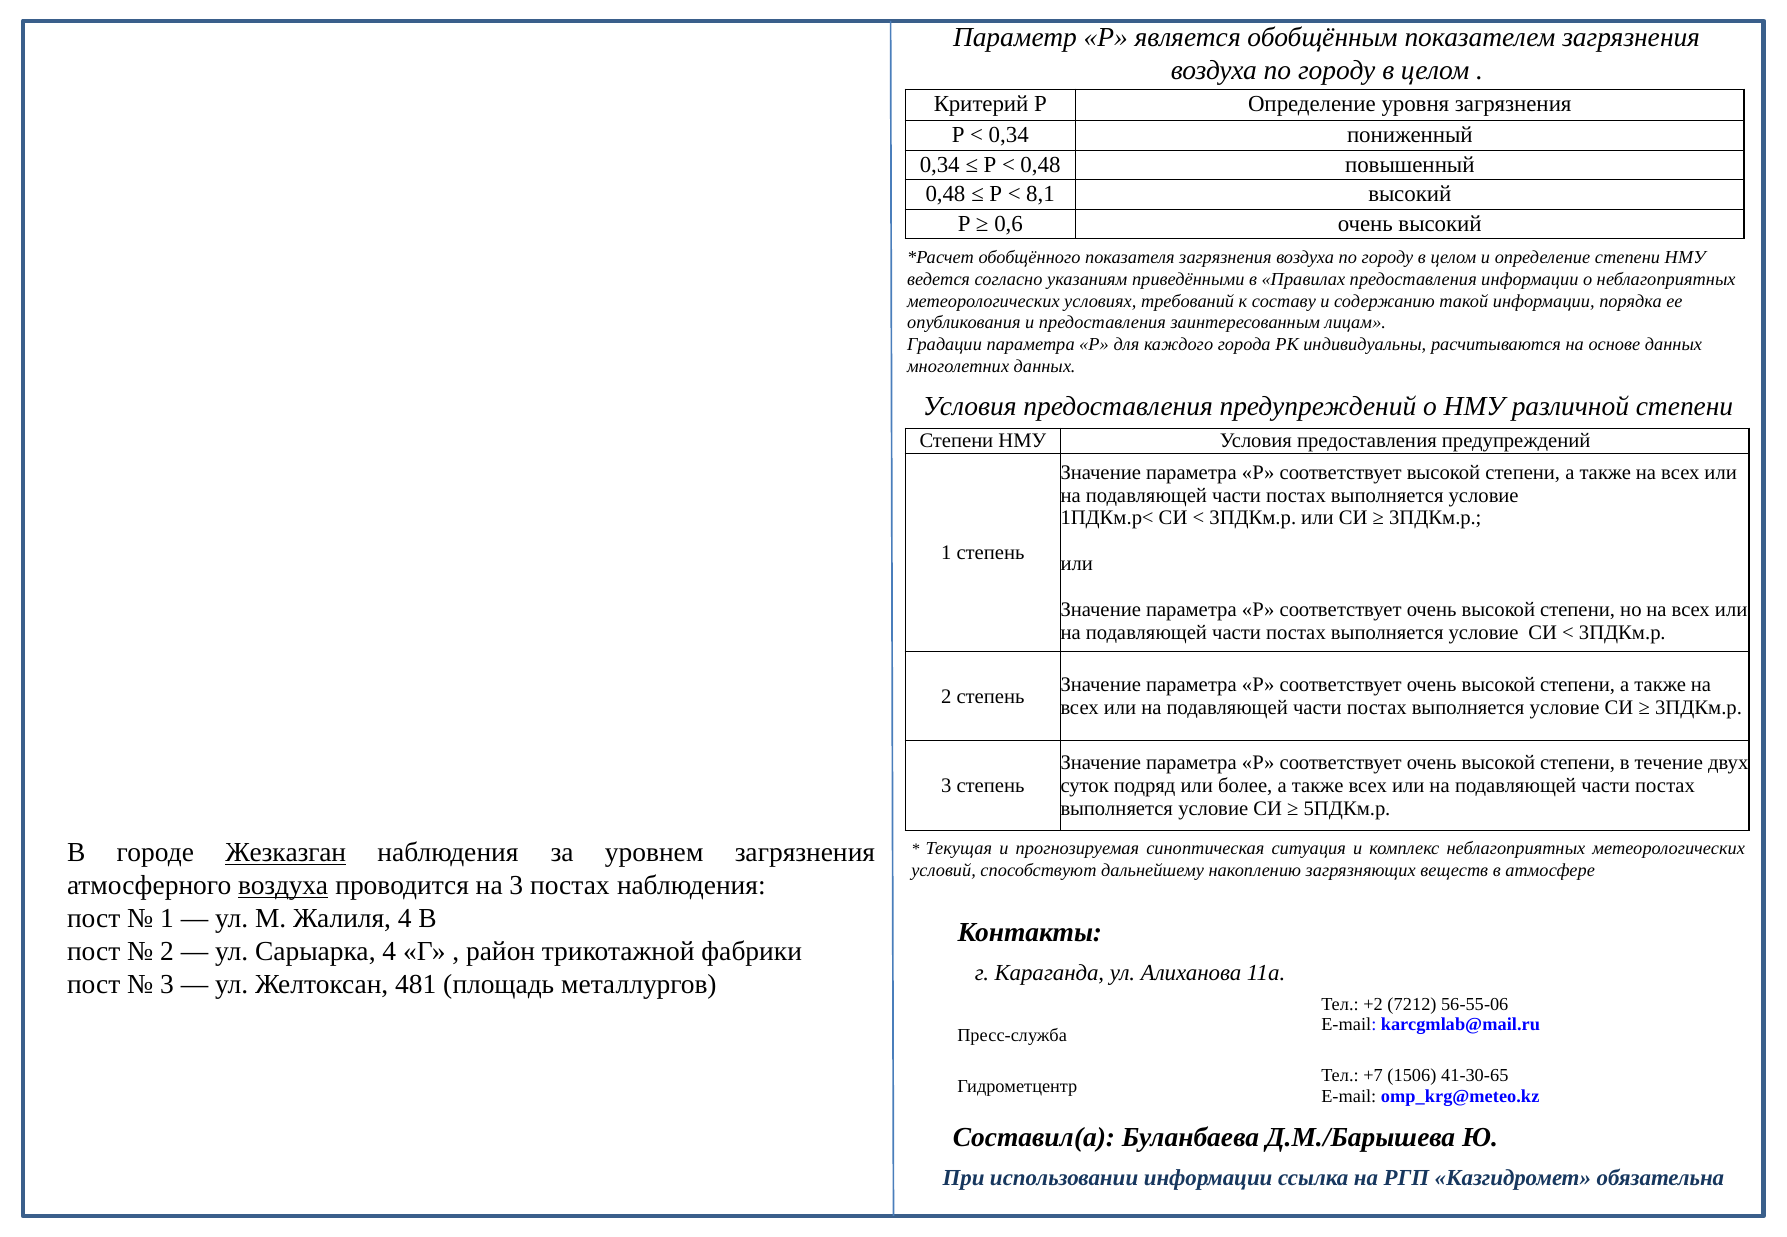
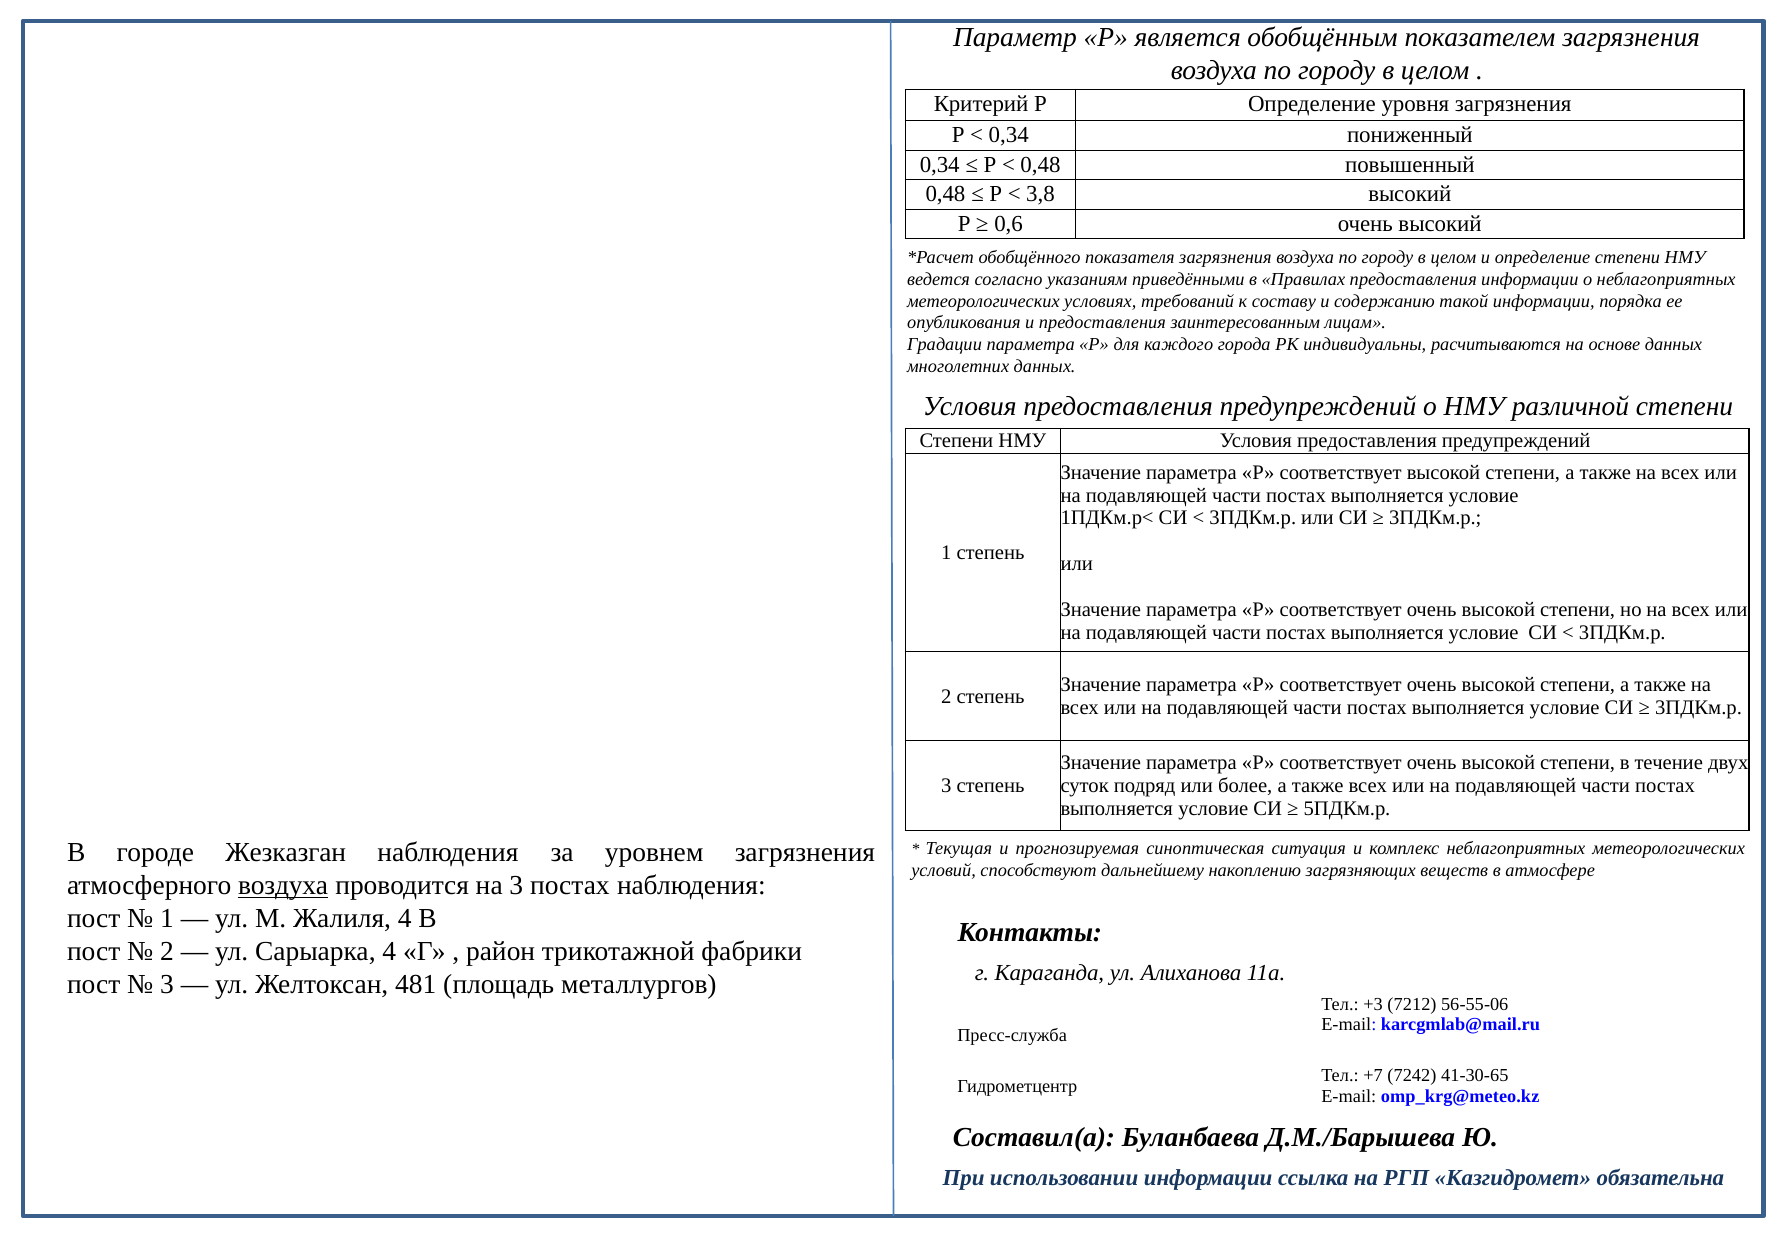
8,1: 8,1 -> 3,8
Жезказган underline: present -> none
+2: +2 -> +3
1506: 1506 -> 7242
